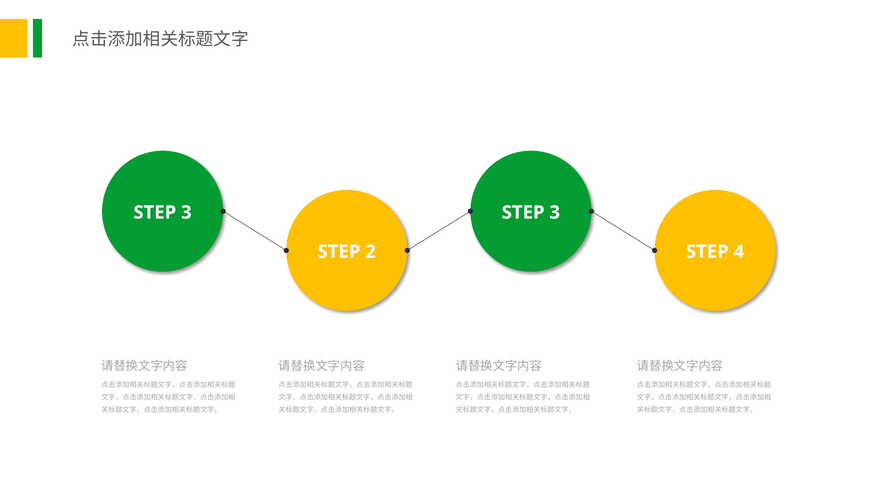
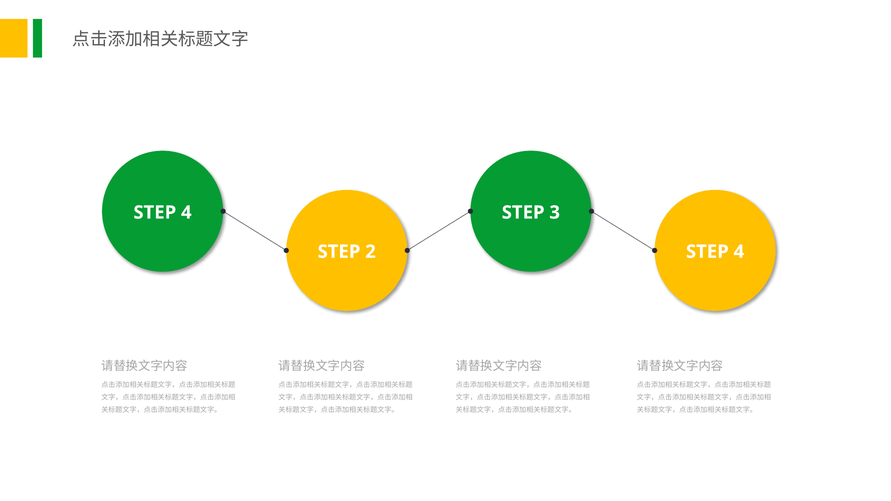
3 at (186, 213): 3 -> 4
